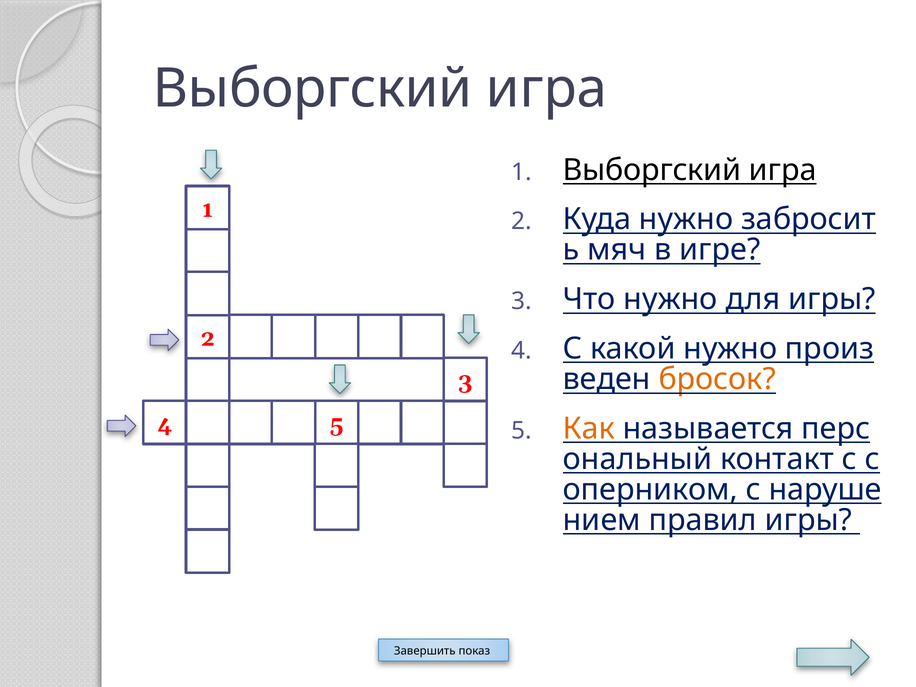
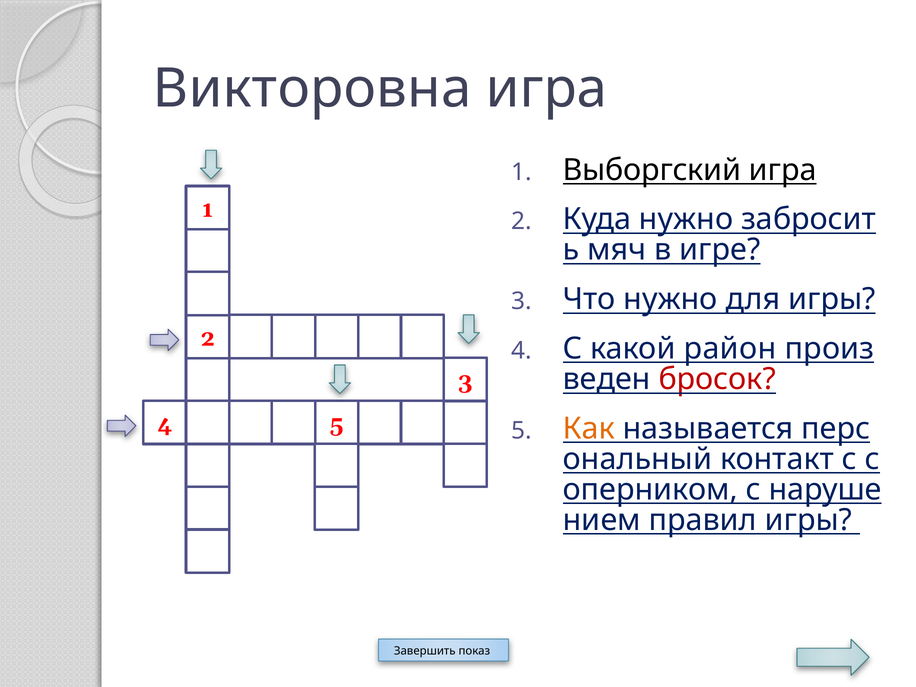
Выборгский at (313, 89): Выборгский -> Викторовна
какой нужно: нужно -> район
бросок colour: orange -> red
